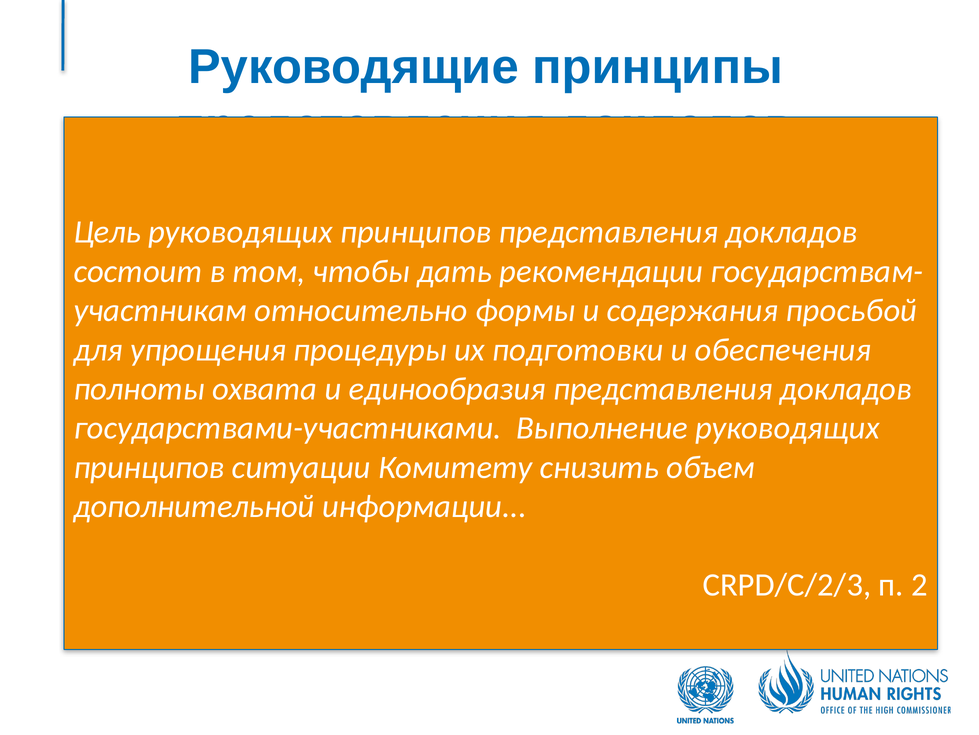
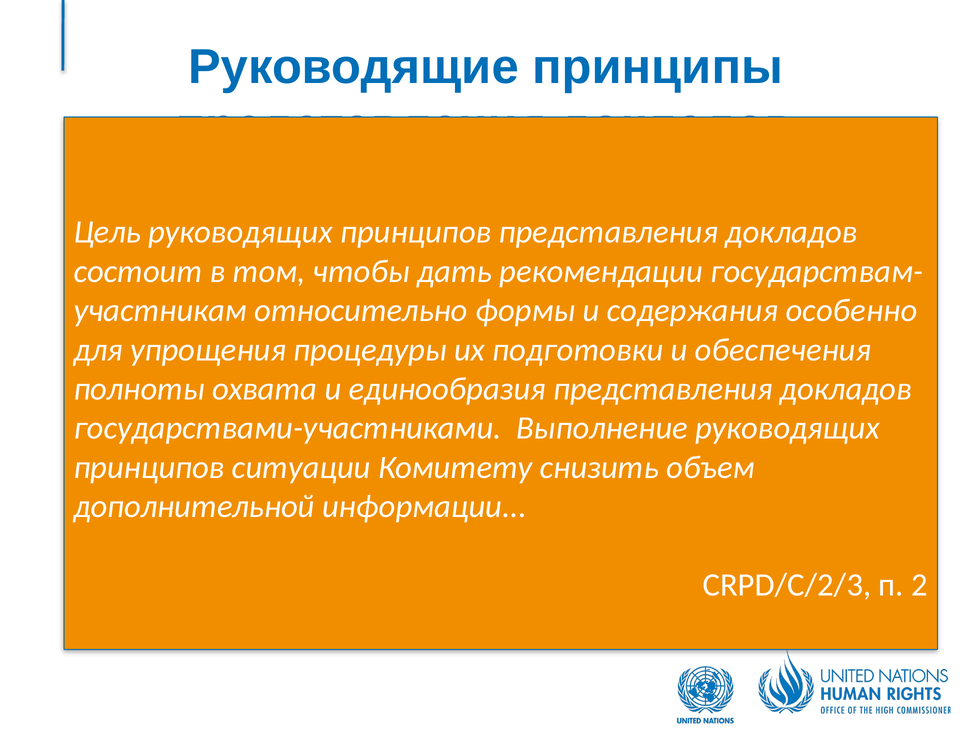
просьбой: просьбой -> особенно
